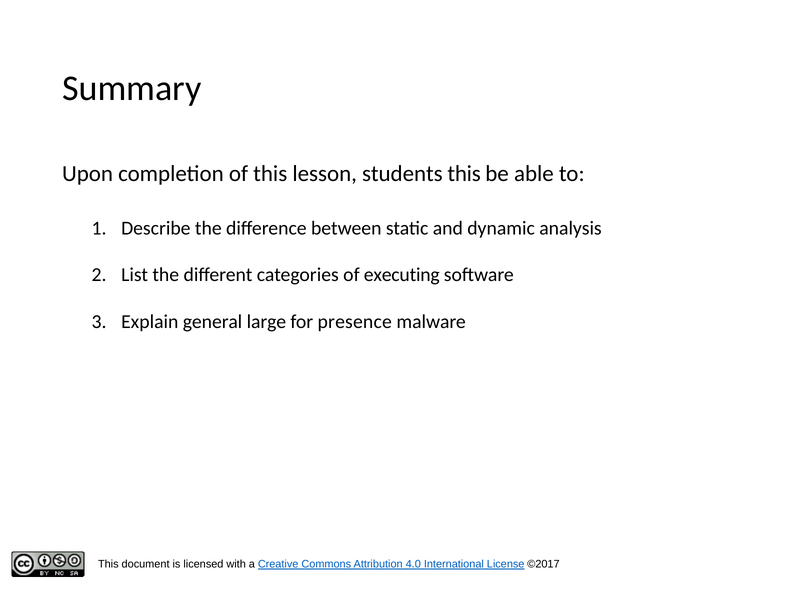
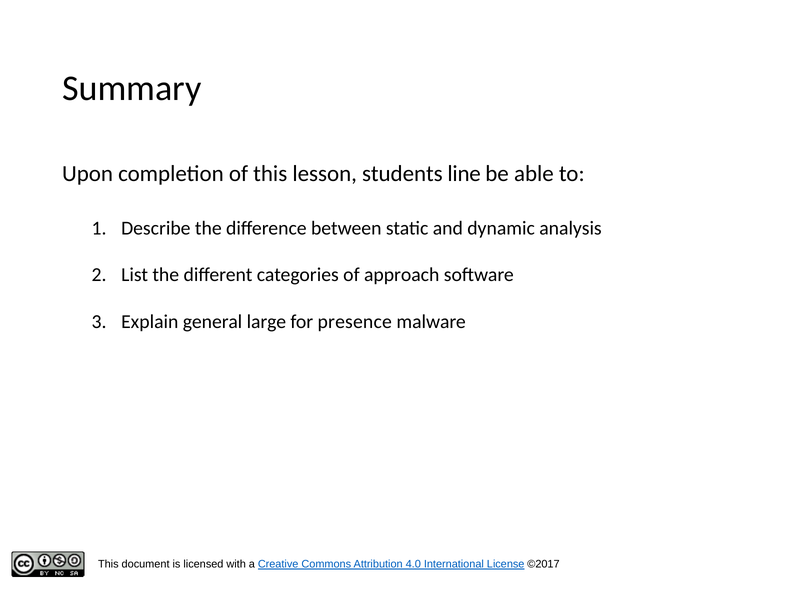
students this: this -> line
executing: executing -> approach
